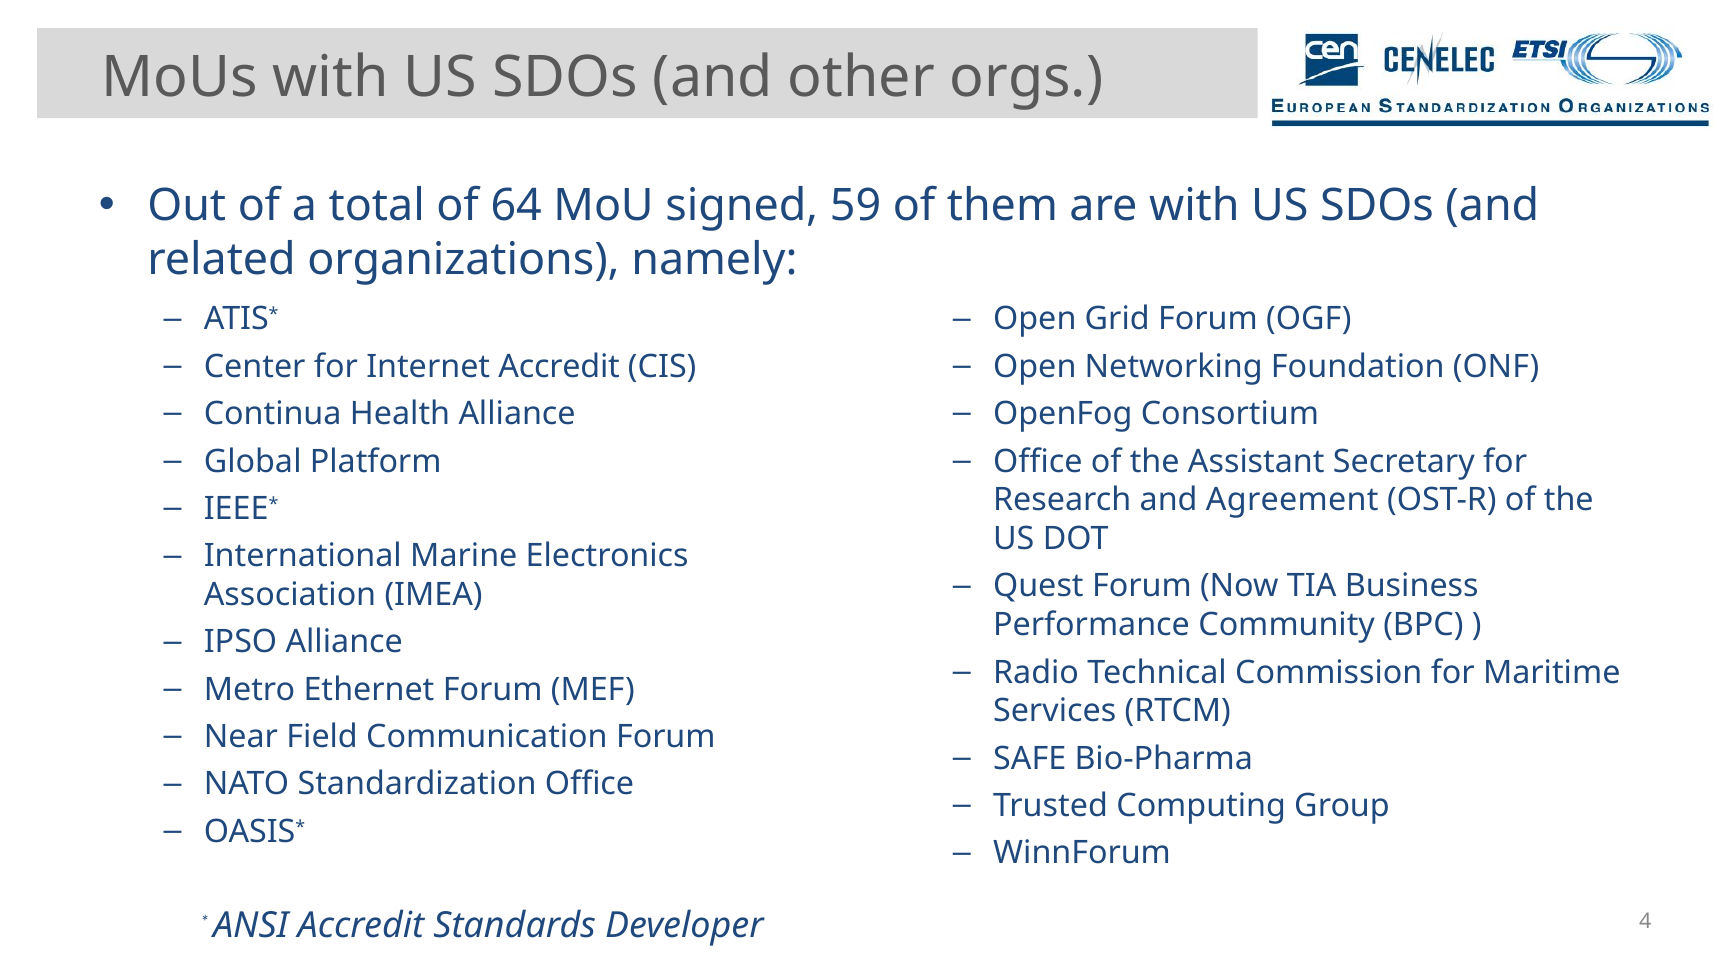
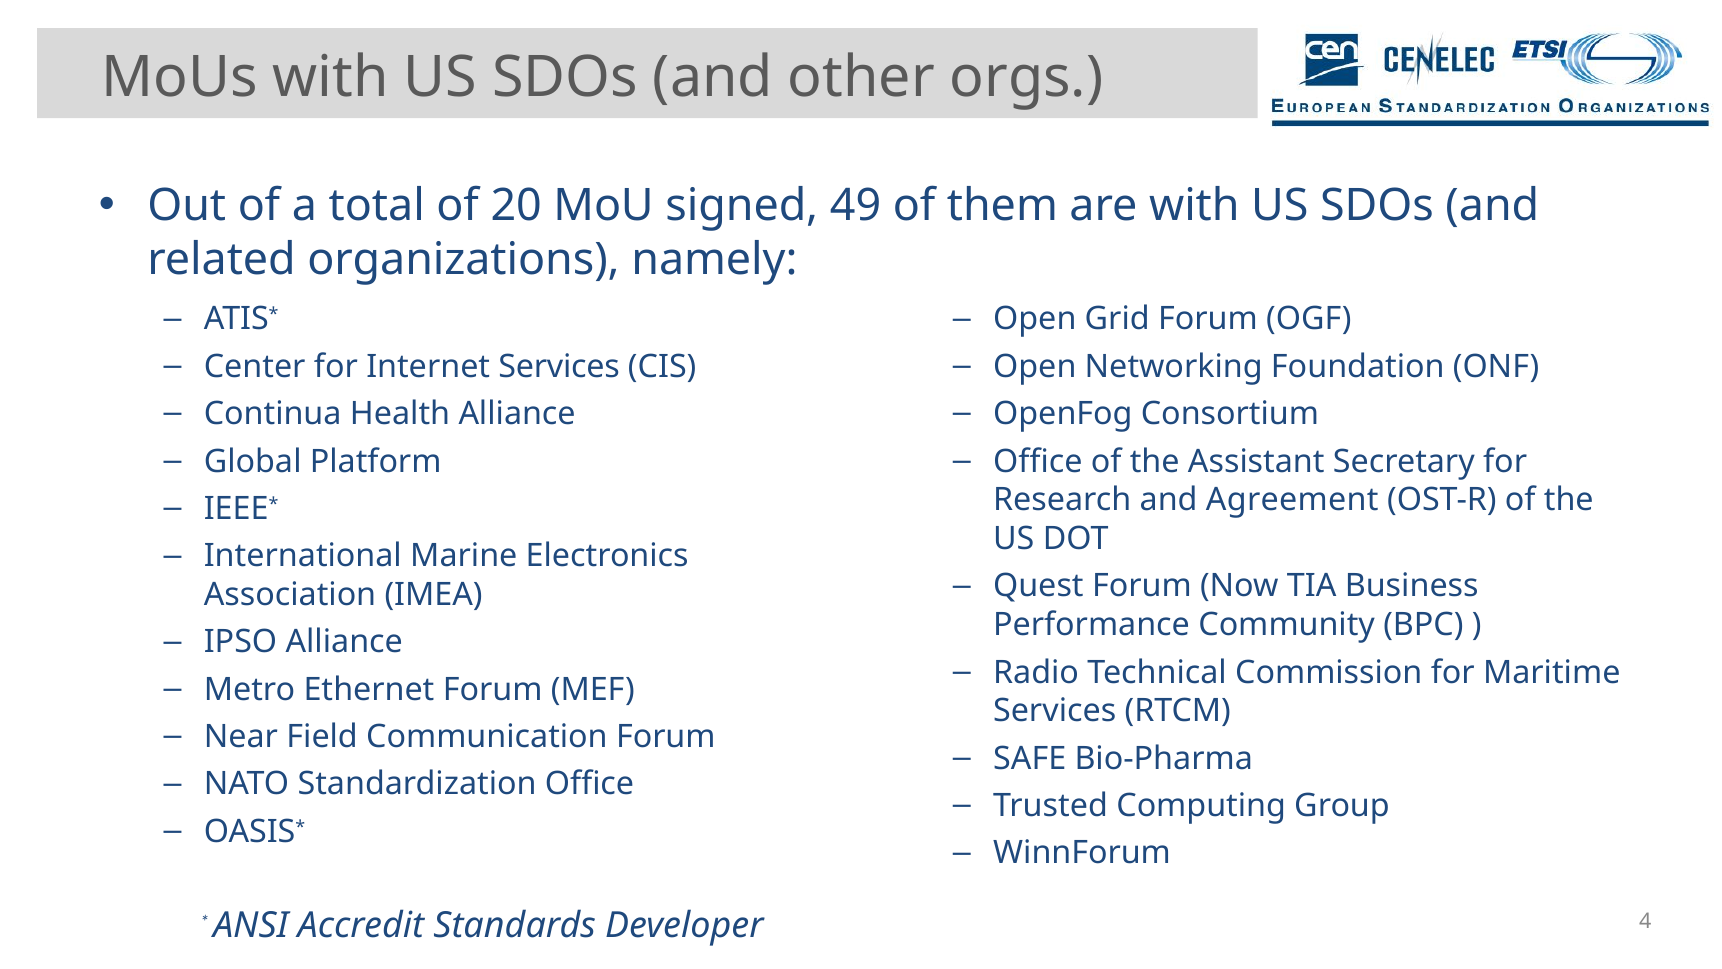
64: 64 -> 20
59: 59 -> 49
Internet Accredit: Accredit -> Services
